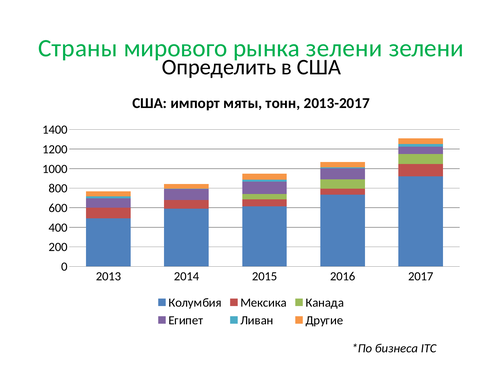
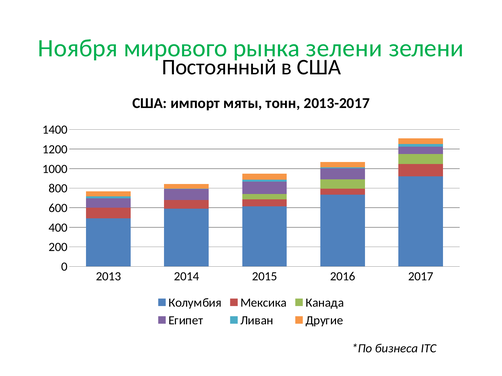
Страны: Страны -> Ноября
Определить: Определить -> Постоянный
